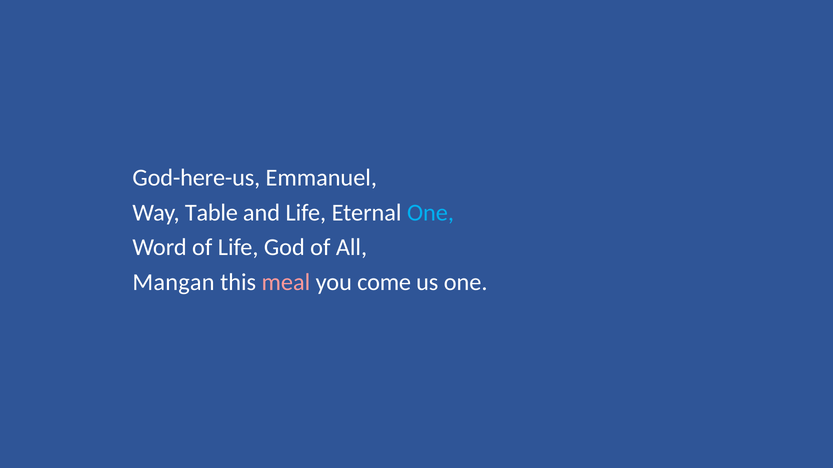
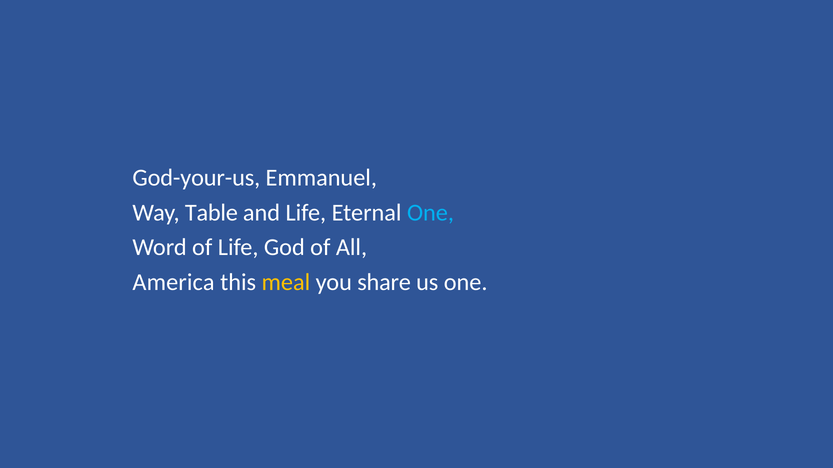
God-here-us: God-here-us -> God-your-us
Mangan: Mangan -> America
meal colour: pink -> yellow
come: come -> share
